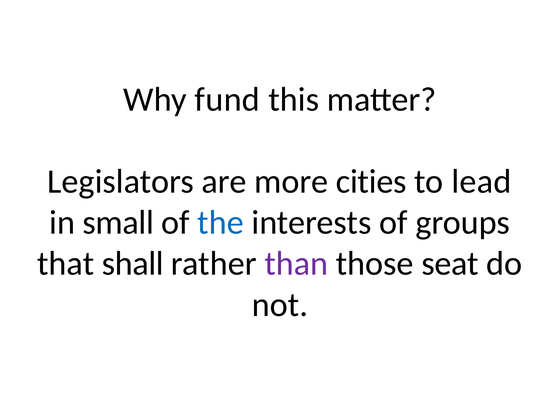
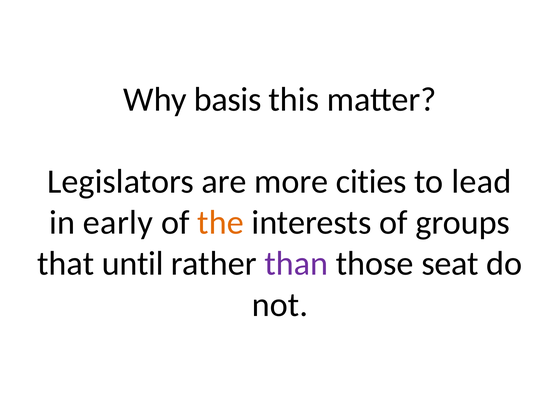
fund: fund -> basis
small: small -> early
the colour: blue -> orange
shall: shall -> until
